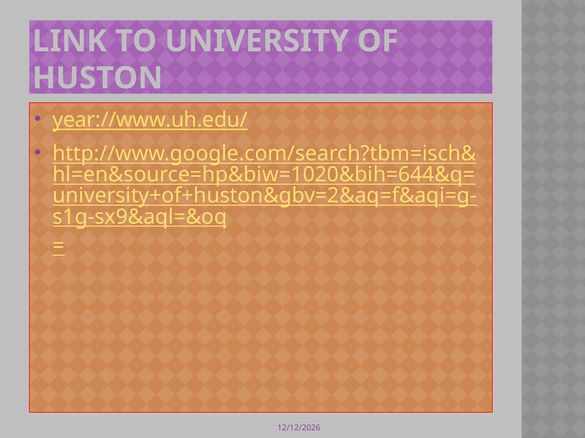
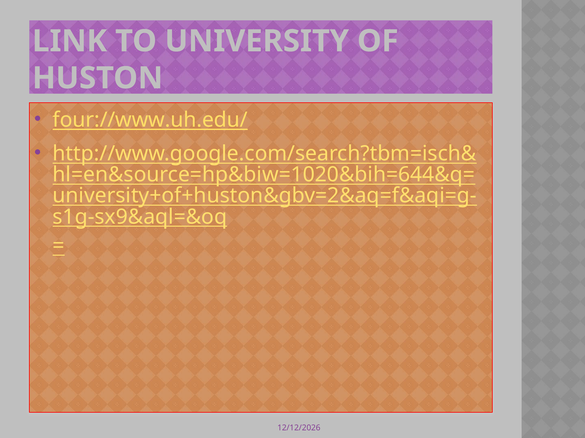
year://www.uh.edu/: year://www.uh.edu/ -> four://www.uh.edu/
